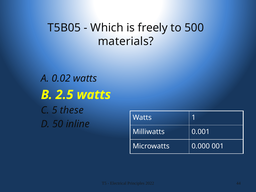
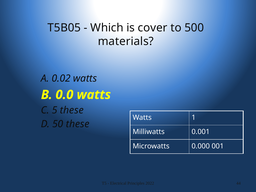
freely: freely -> cover
2.5: 2.5 -> 0.0
50 inline: inline -> these
